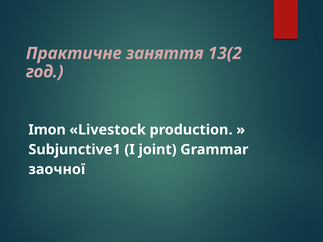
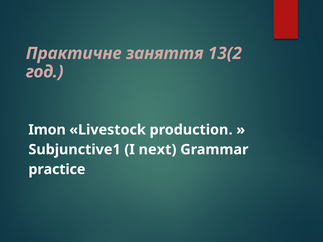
joint: joint -> next
заочної: заочної -> practice
